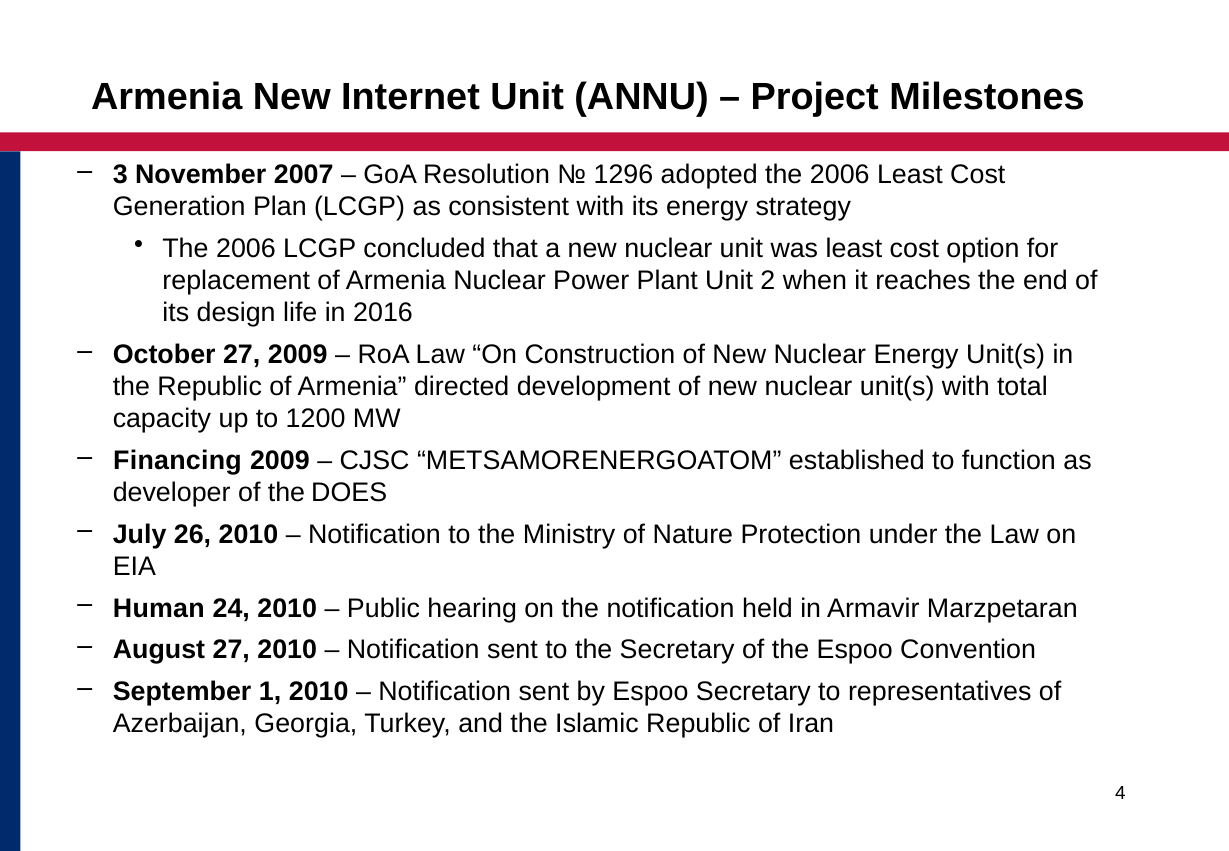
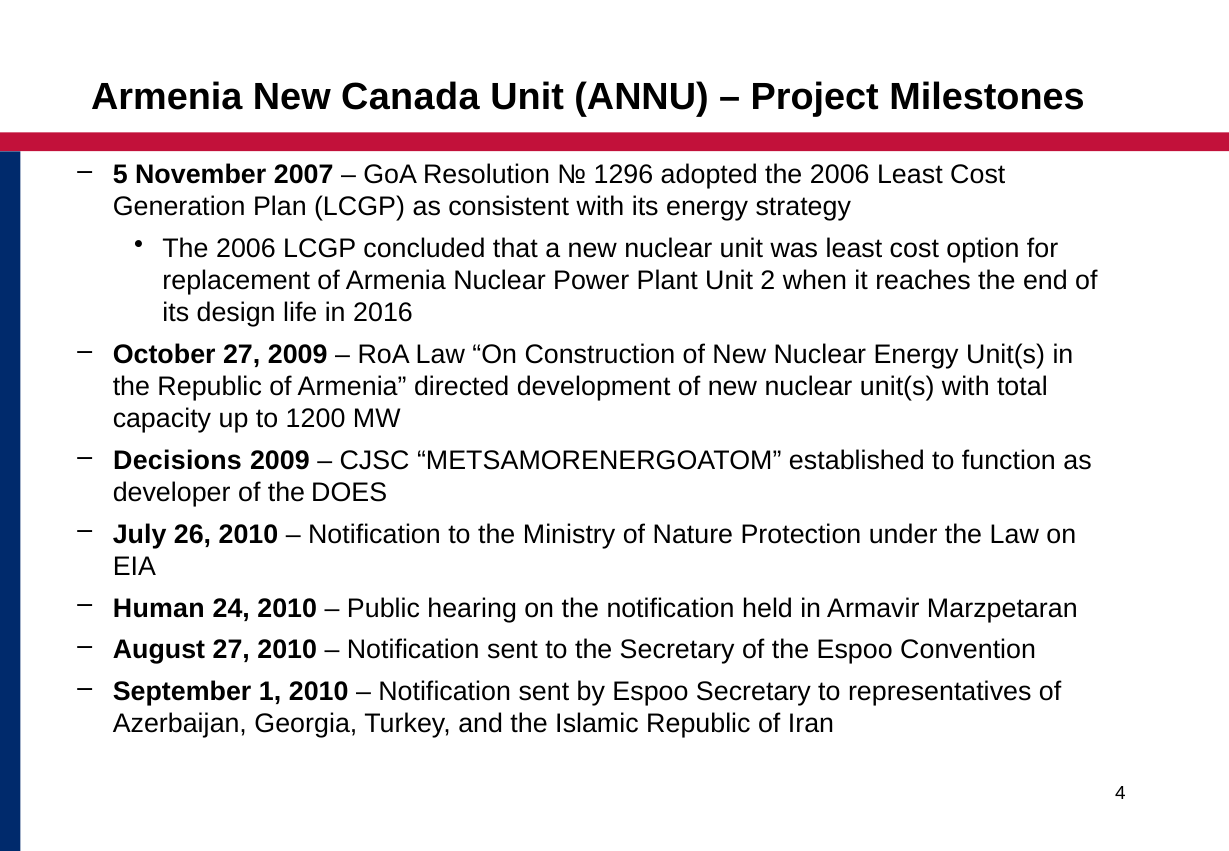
Internet: Internet -> Canada
3: 3 -> 5
Financing: Financing -> Decisions
